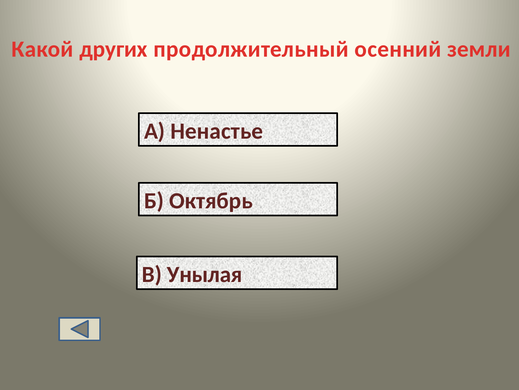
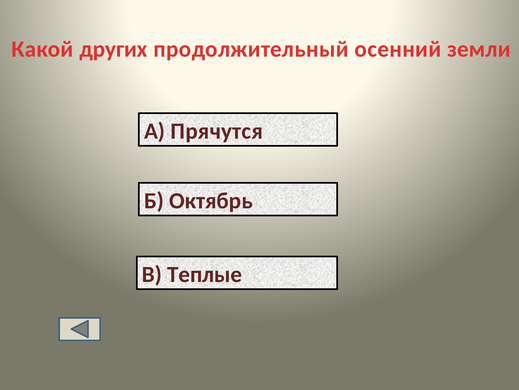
Ненастье: Ненастье -> Прячутся
Унылая: Унылая -> Теплые
